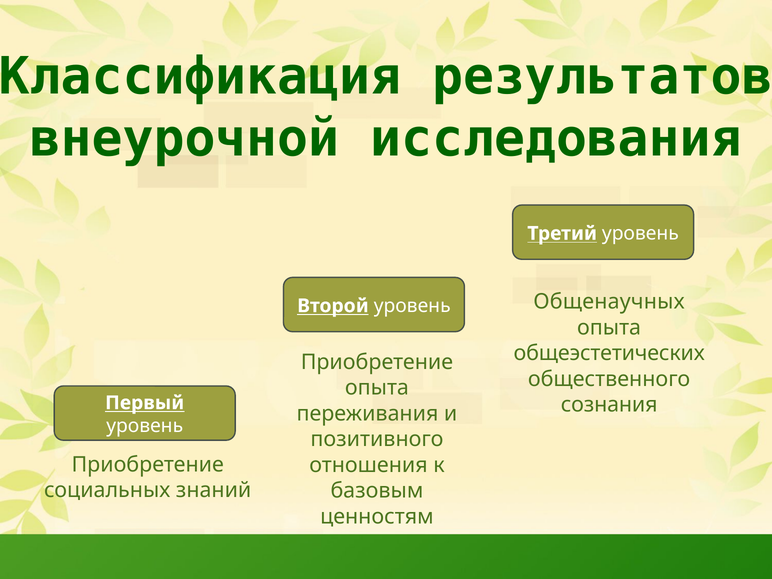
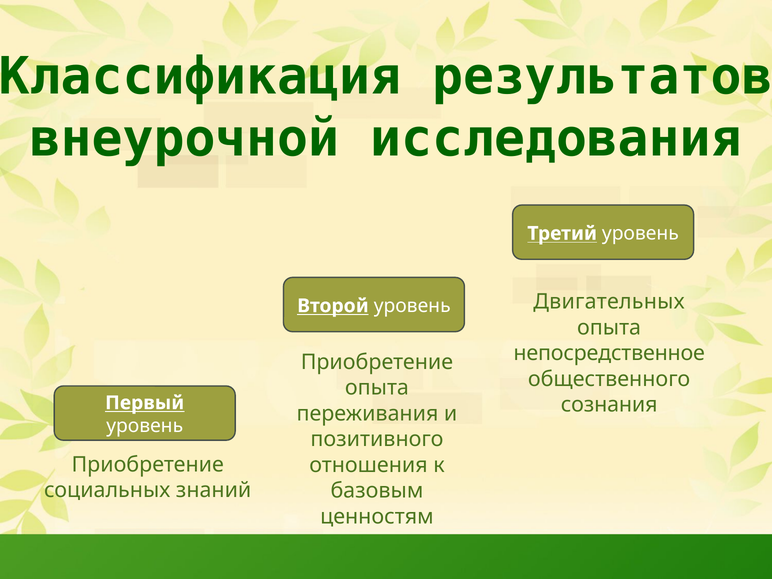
Общенаучных: Общенаучных -> Двигательных
общеэстетических: общеэстетических -> непосредственное
